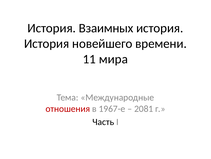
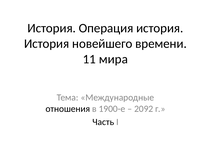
Взаимных: Взаимных -> Операция
отношения colour: red -> black
1967-е: 1967-е -> 1900-е
2081: 2081 -> 2092
